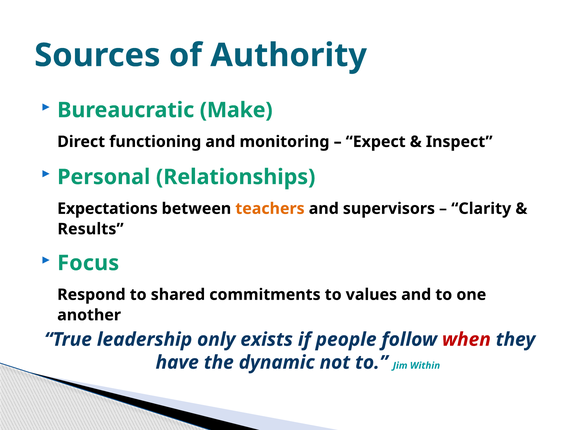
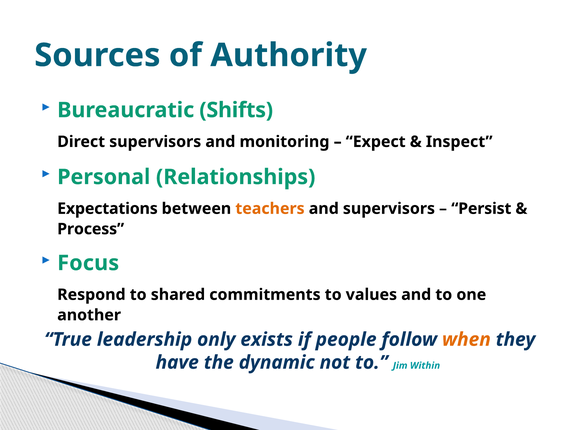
Make: Make -> Shifts
Direct functioning: functioning -> supervisors
Clarity: Clarity -> Persist
Results: Results -> Process
when colour: red -> orange
